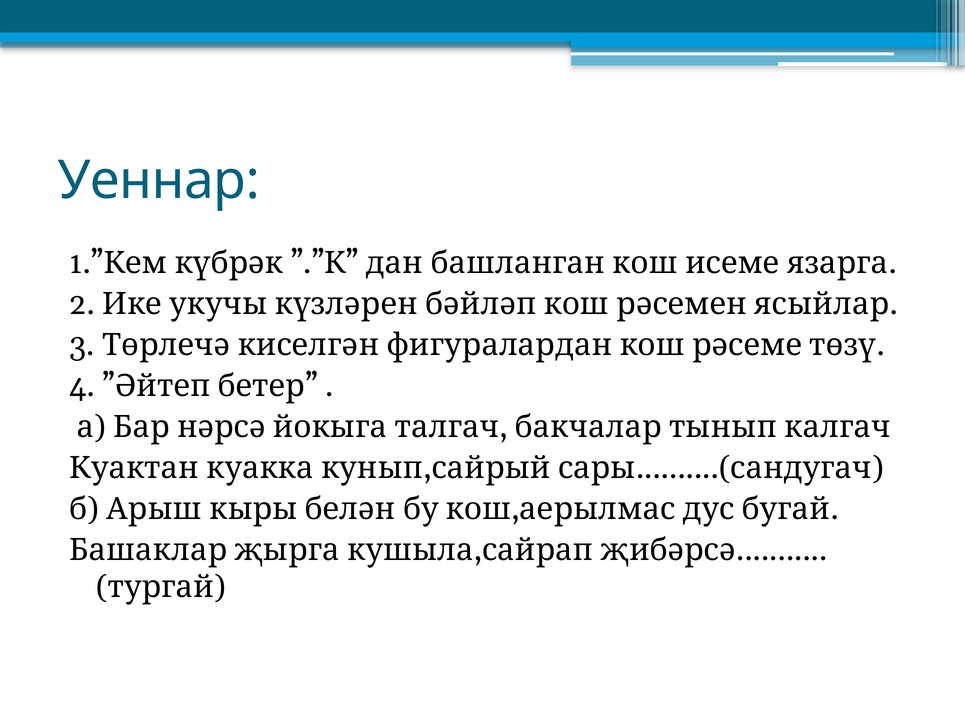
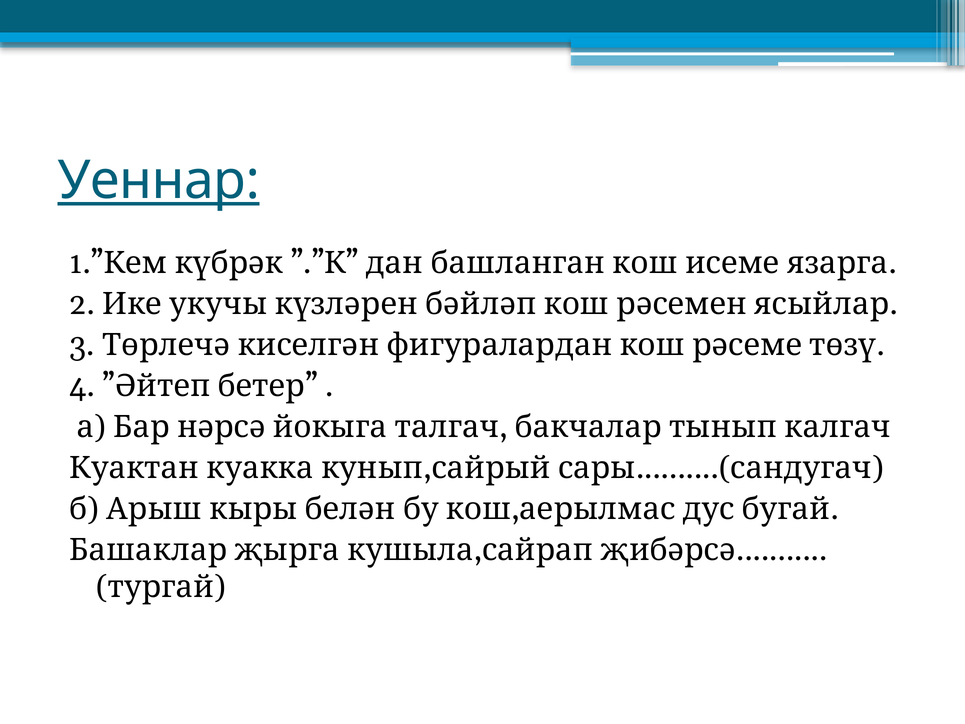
Уеннар underline: none -> present
